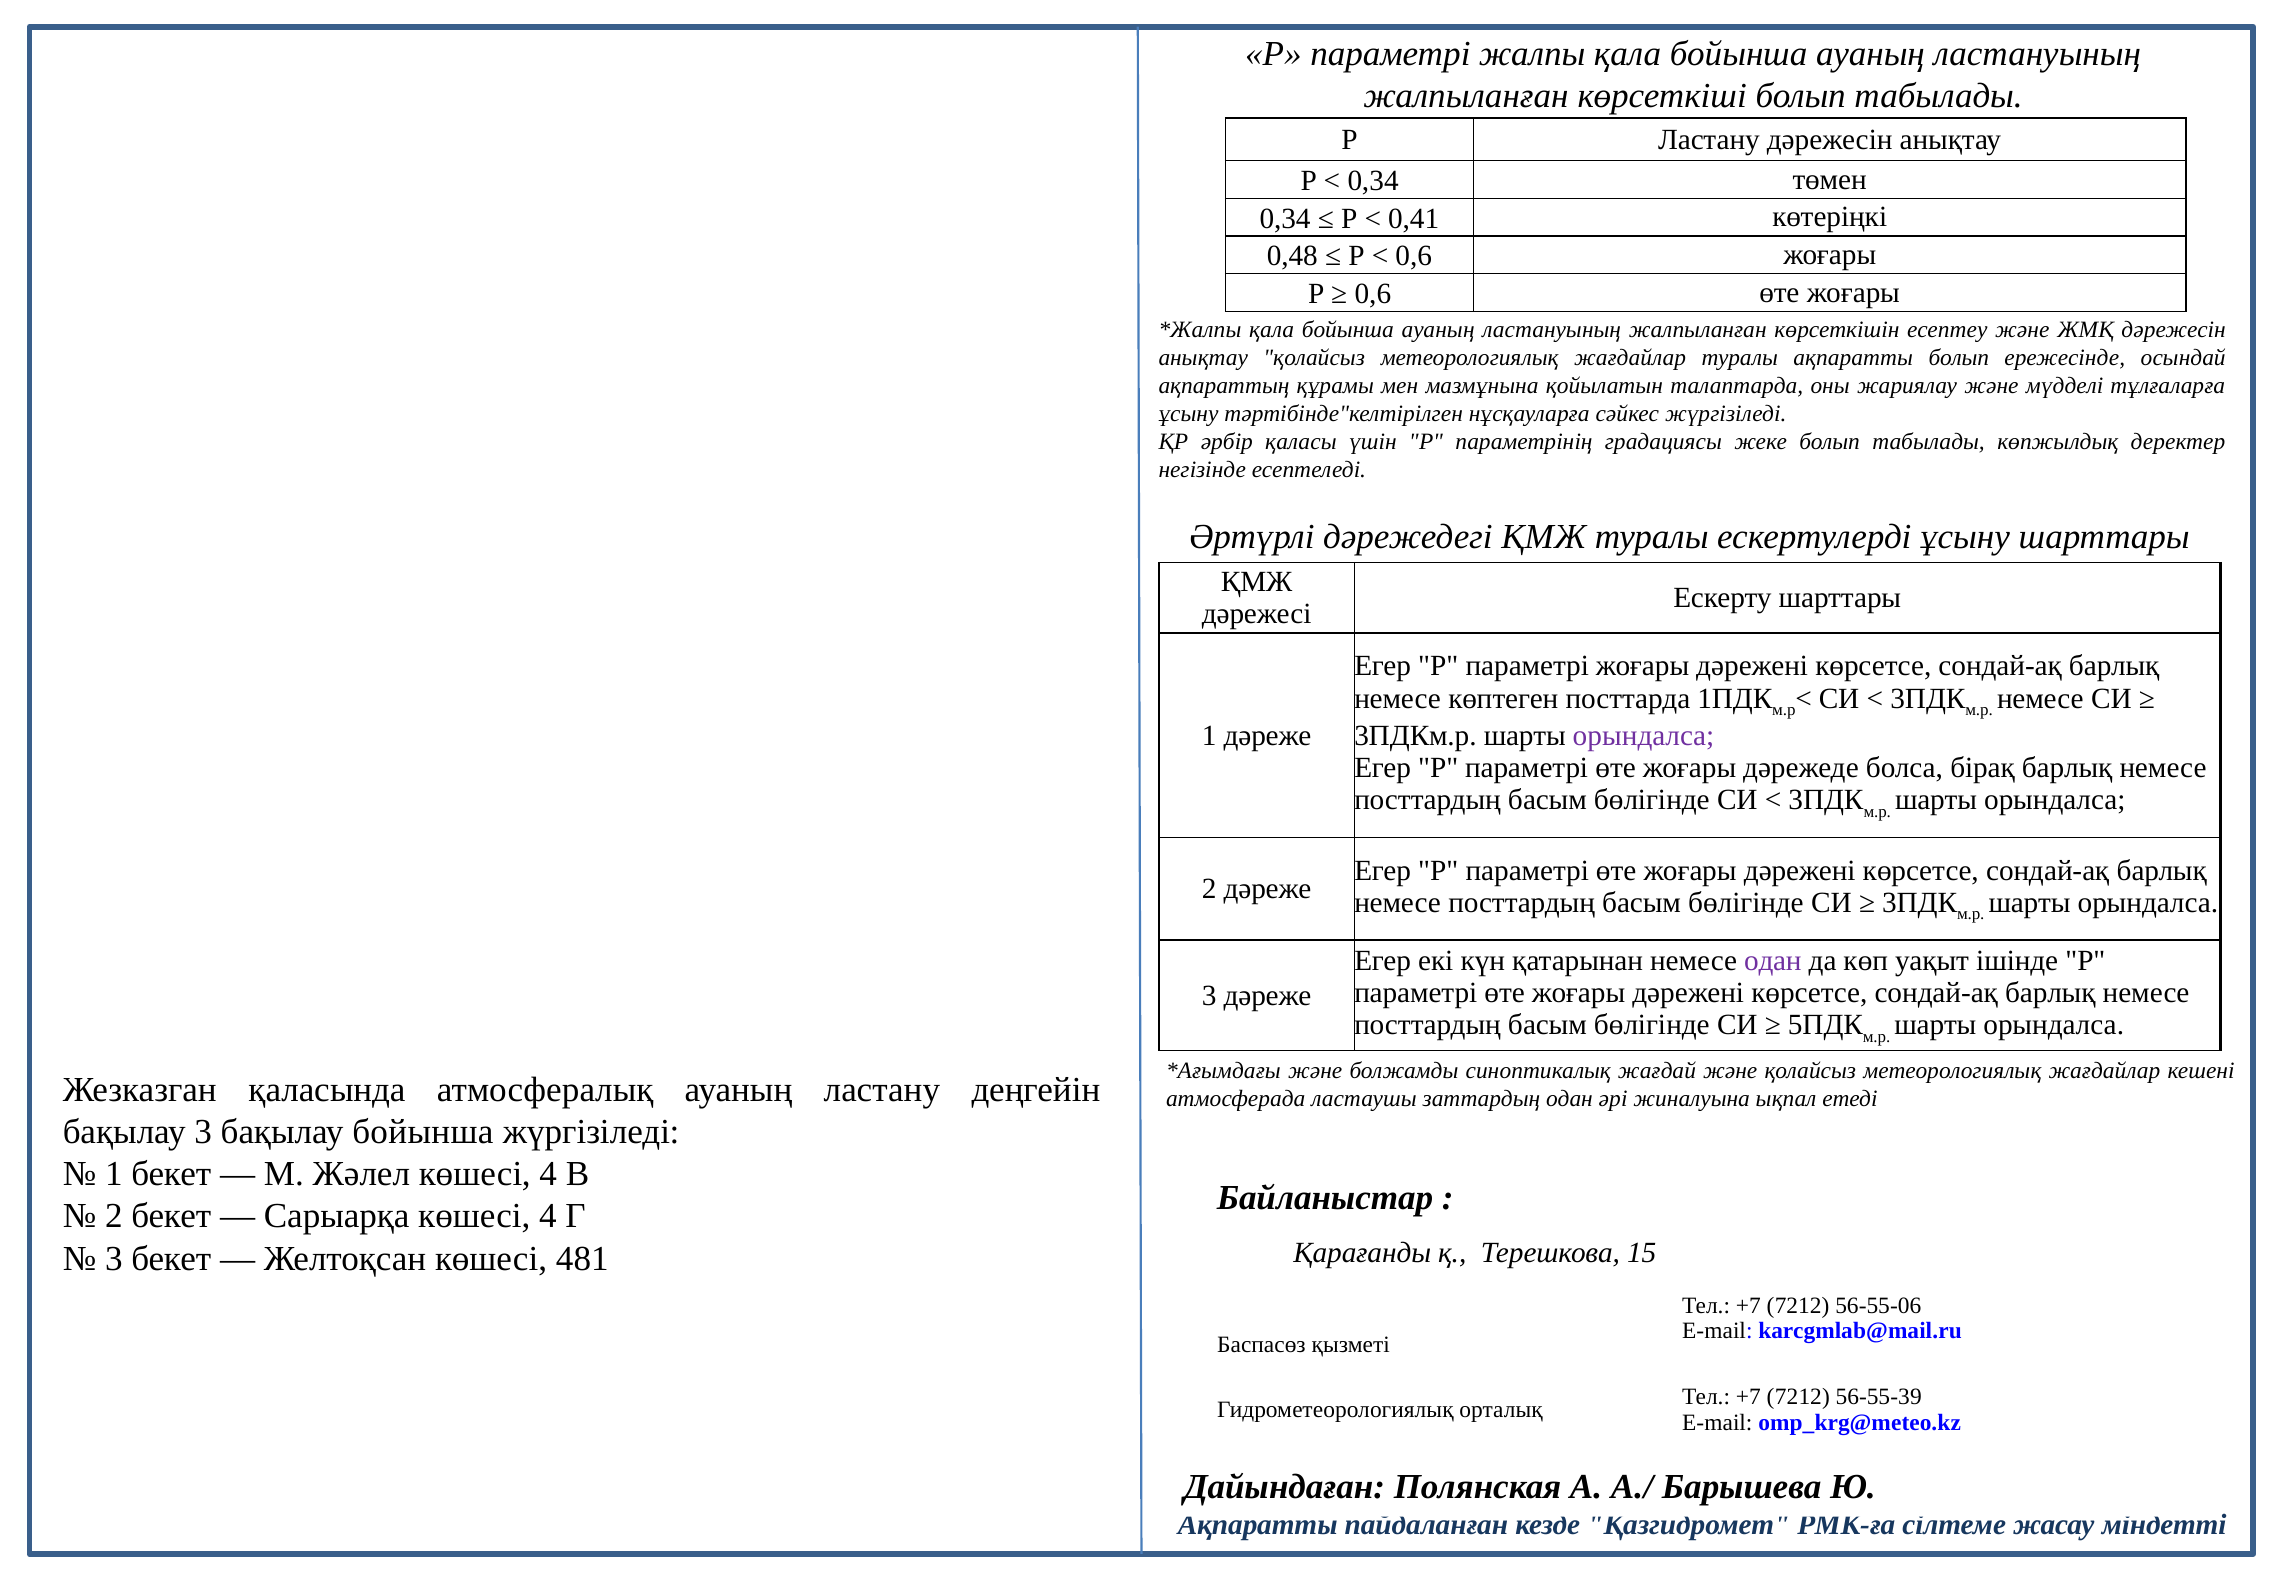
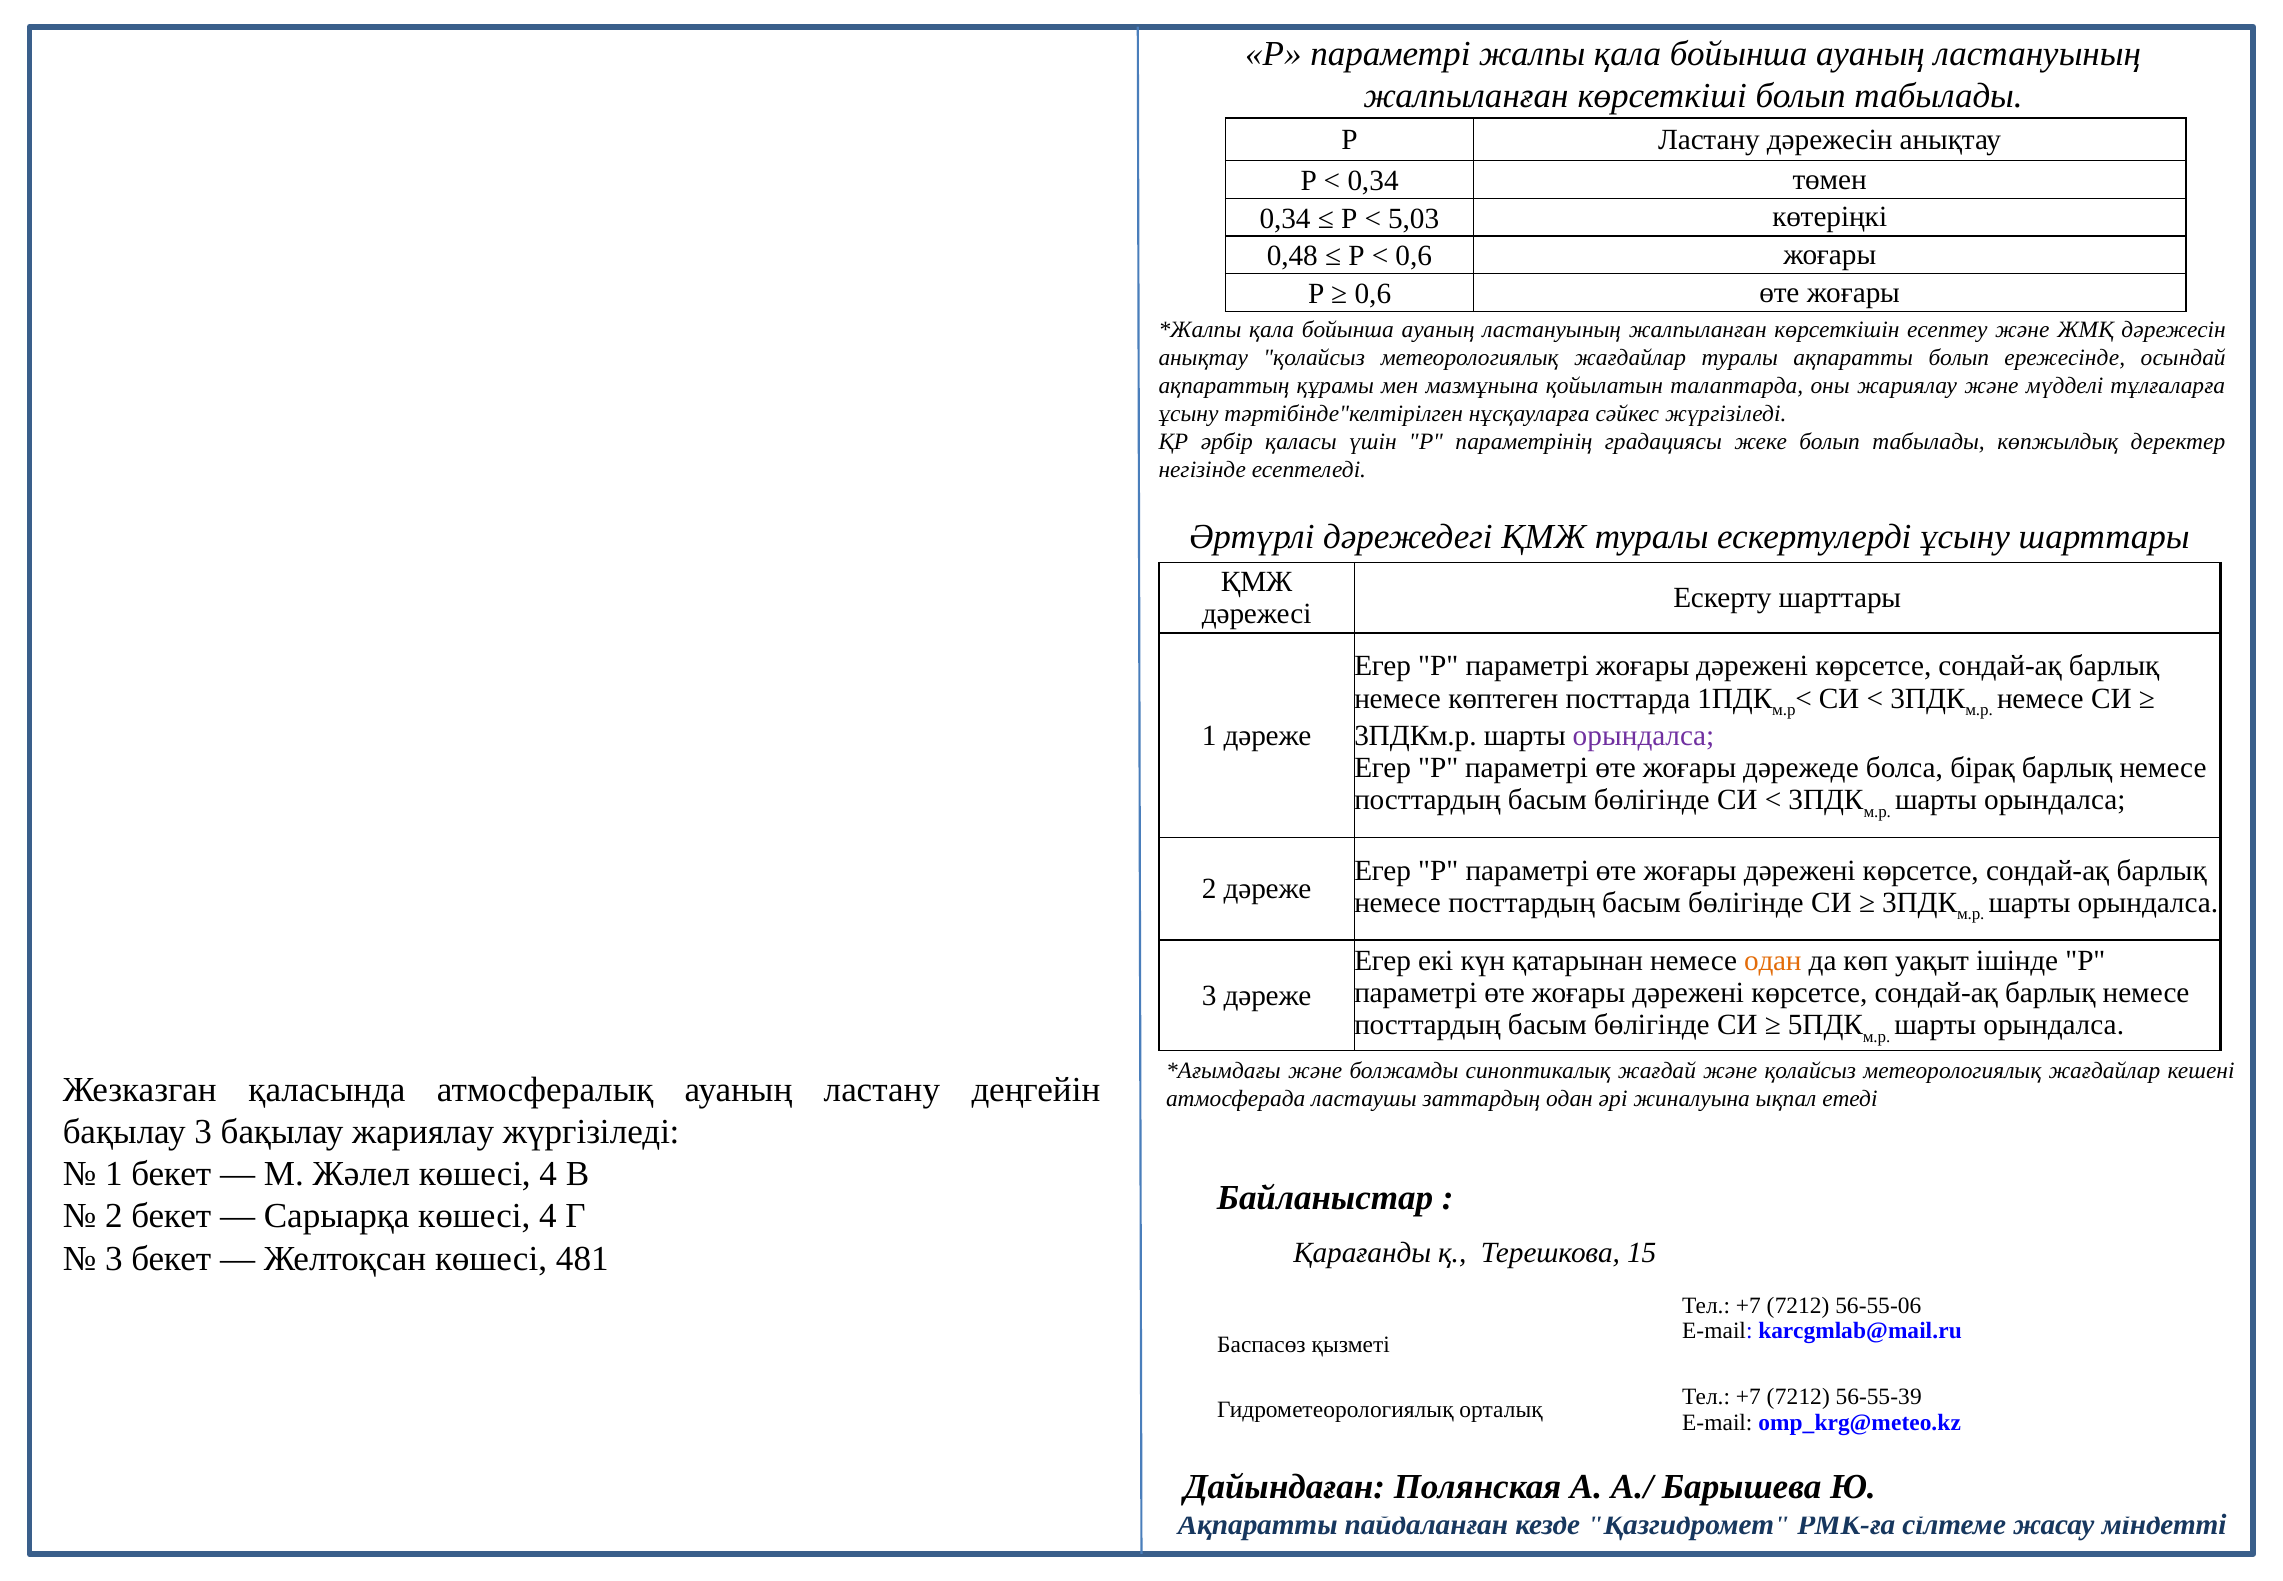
0,41: 0,41 -> 5,03
одан at (1773, 960) colour: purple -> orange
бақылау бойынша: бойынша -> жариялау
